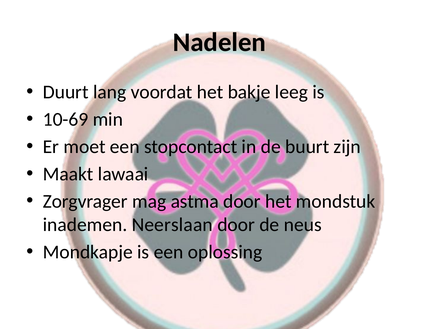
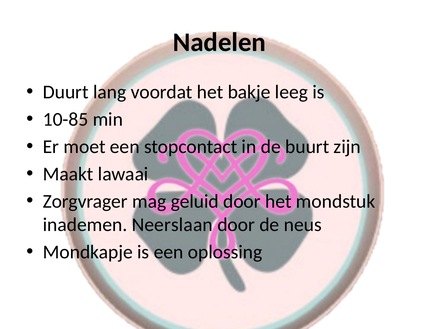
10-69: 10-69 -> 10-85
astma: astma -> geluid
